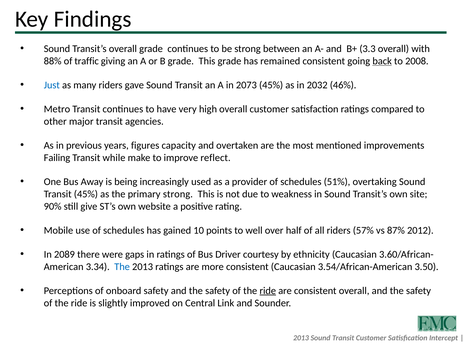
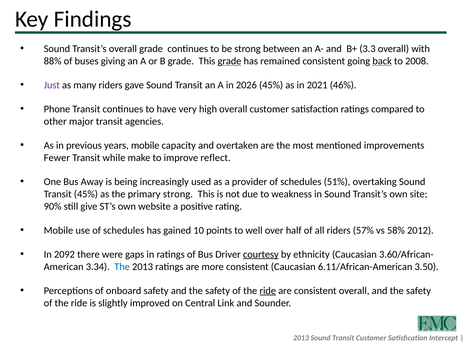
traffic: traffic -> buses
grade at (230, 61) underline: none -> present
Just colour: blue -> purple
2073: 2073 -> 2026
2032: 2032 -> 2021
Metro: Metro -> Phone
years figures: figures -> mobile
Failing: Failing -> Fewer
87%: 87% -> 58%
2089: 2089 -> 2092
courtesy underline: none -> present
3.54/African-American: 3.54/African-American -> 6.11/African-American
